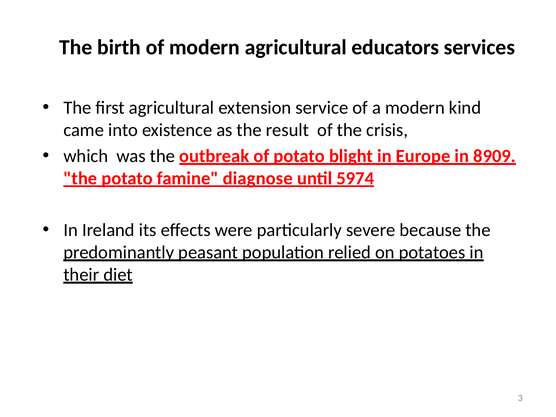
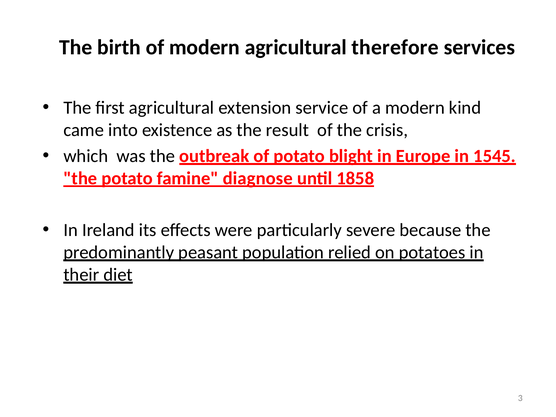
educators: educators -> therefore
8909: 8909 -> 1545
5974: 5974 -> 1858
